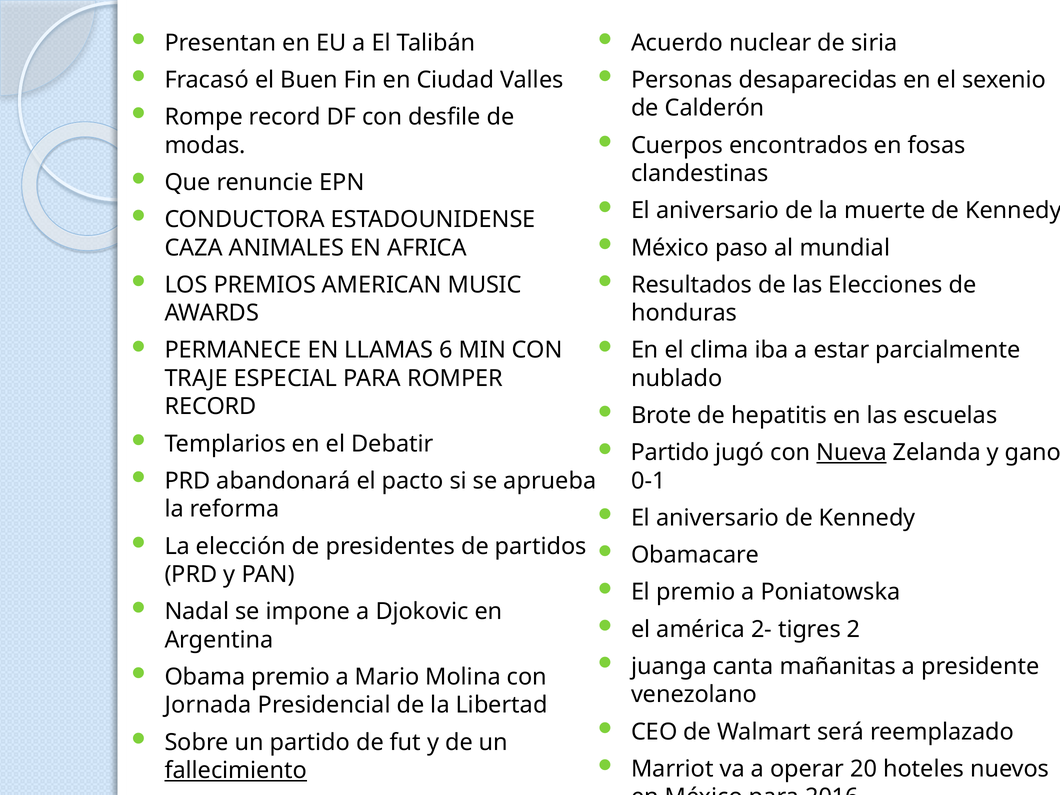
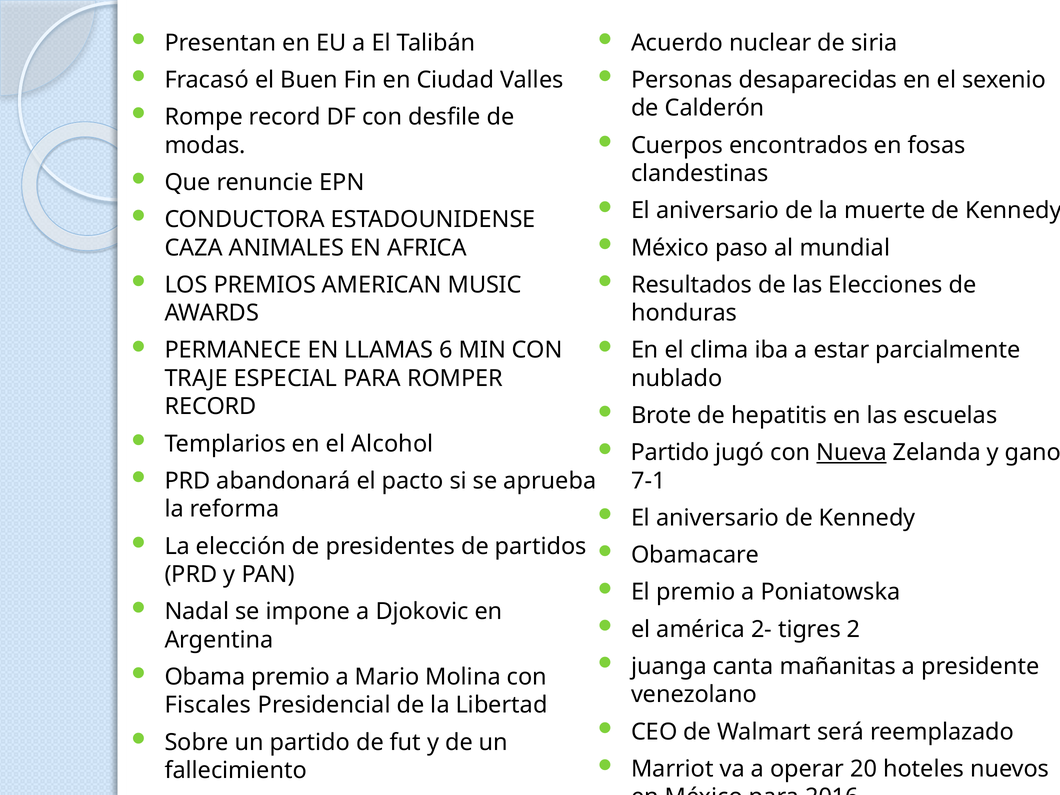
Debatir: Debatir -> Alcohol
0-1: 0-1 -> 7-1
Jornada at (208, 705): Jornada -> Fiscales
fallecimiento underline: present -> none
